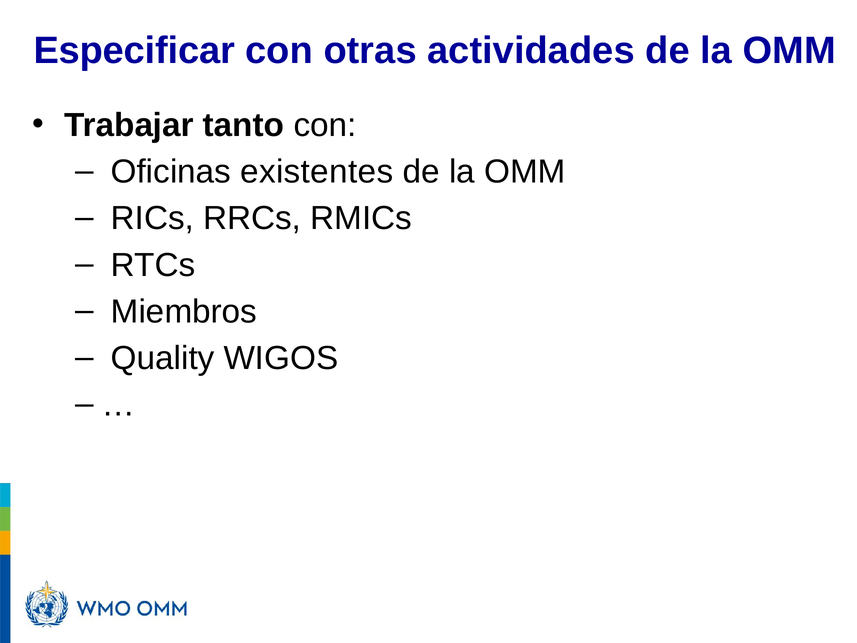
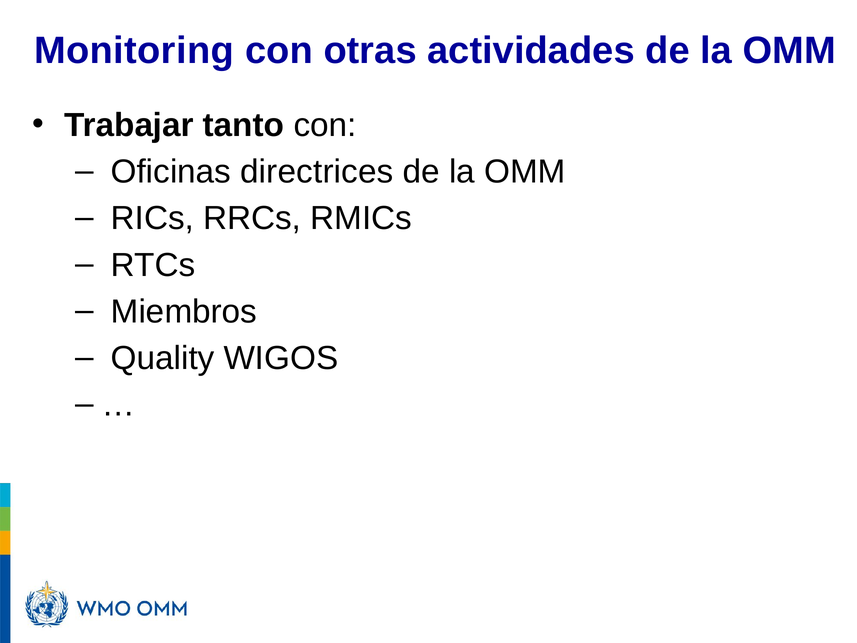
Especificar: Especificar -> Monitoring
existentes: existentes -> directrices
